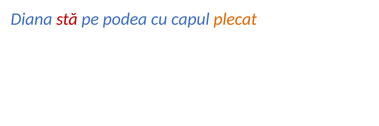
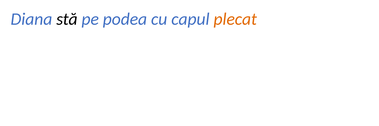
stă colour: red -> black
